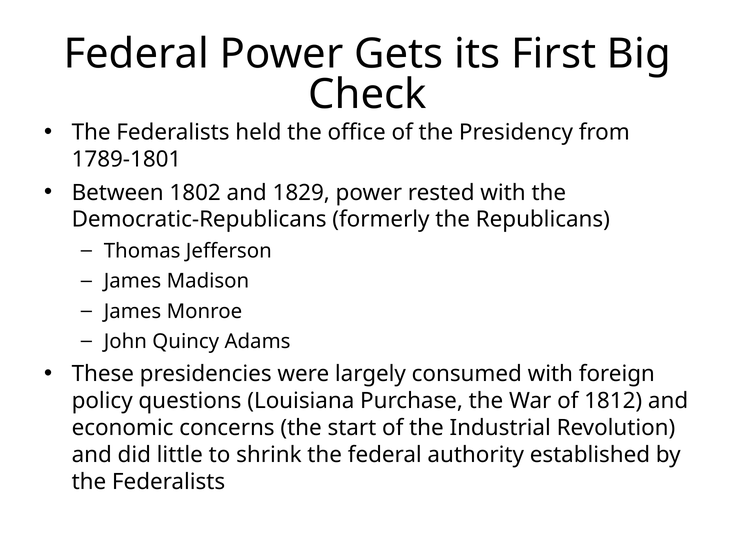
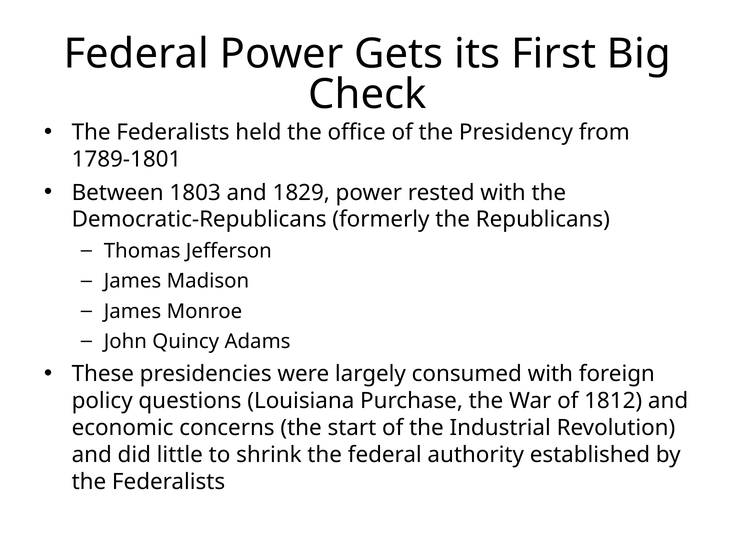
1802: 1802 -> 1803
